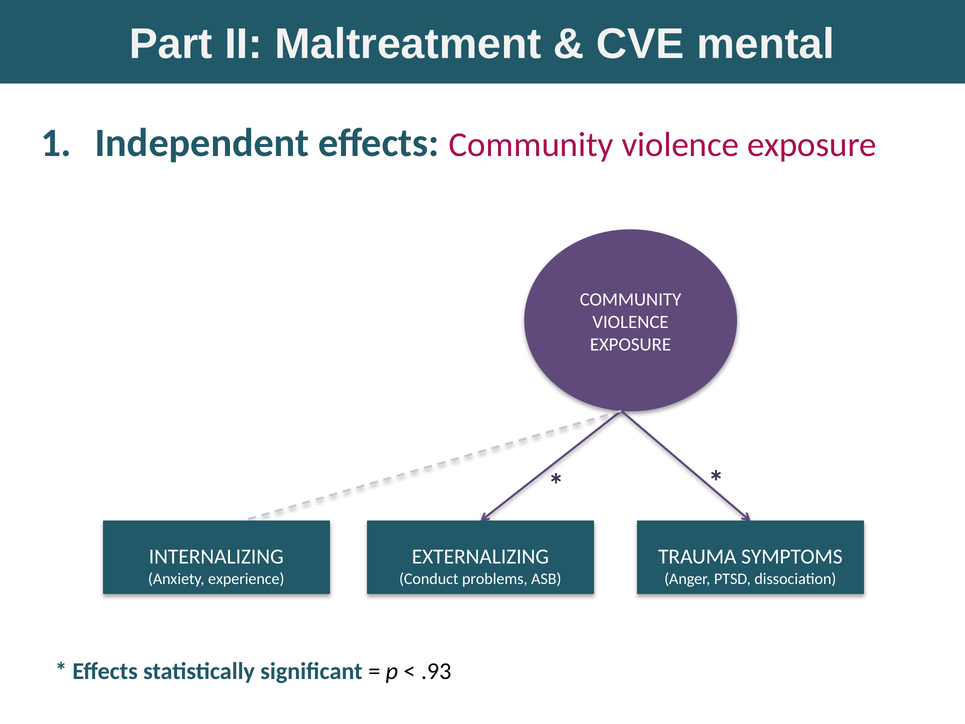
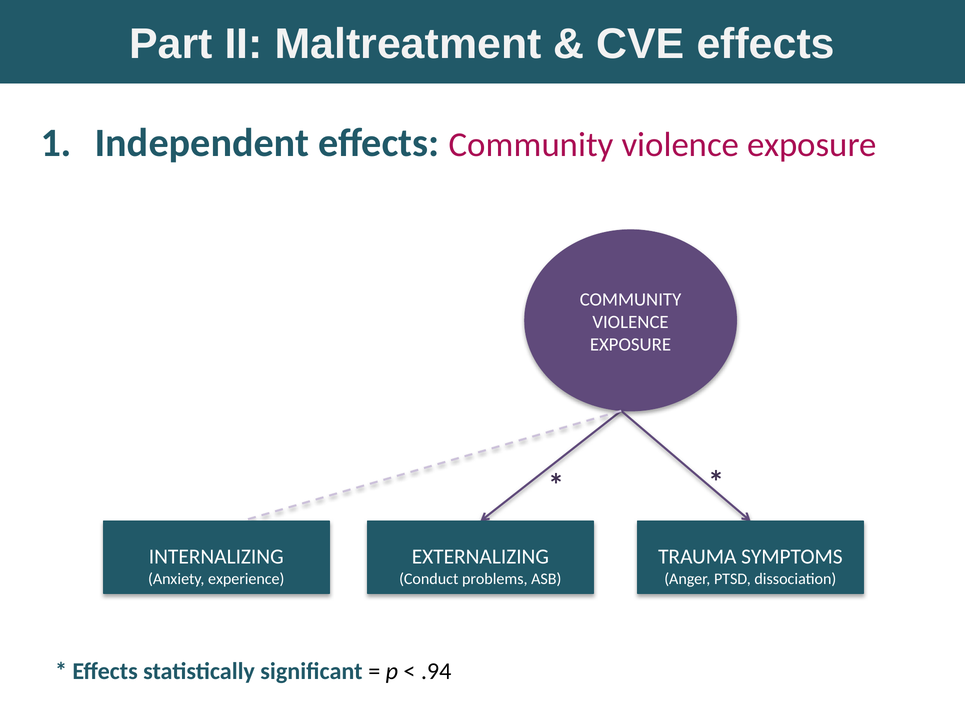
CVE mental: mental -> effects
.93: .93 -> .94
